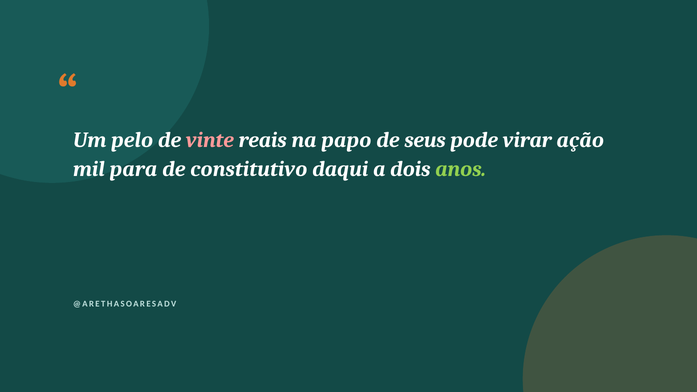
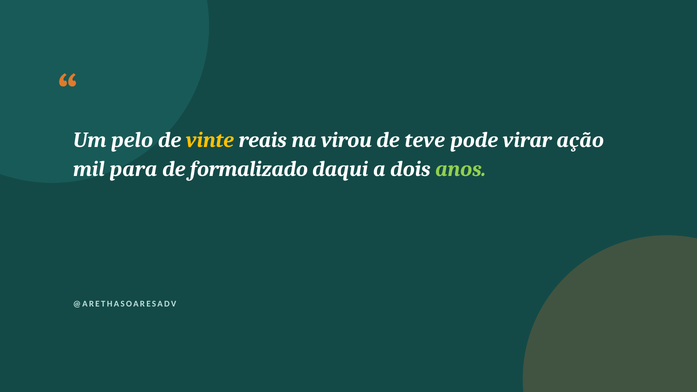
vinte colour: pink -> yellow
papo: papo -> virou
seus: seus -> teve
constitutivo: constitutivo -> formalizado
